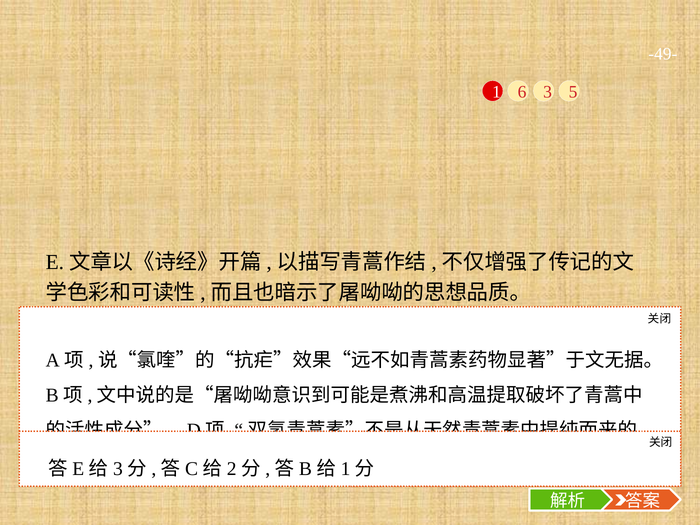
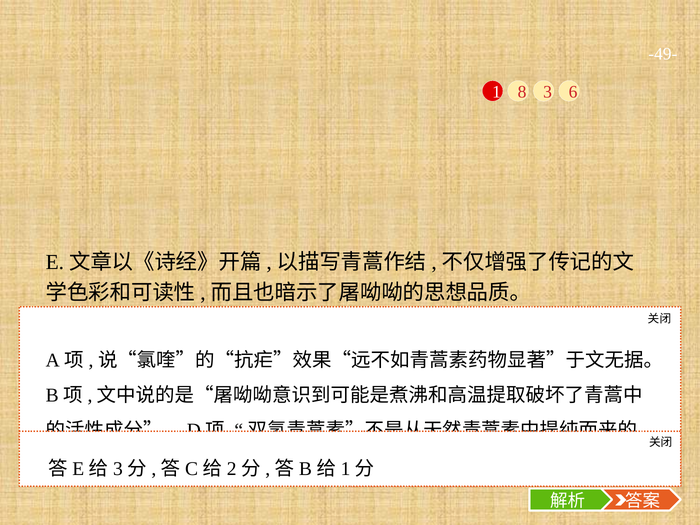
6: 6 -> 8
5: 5 -> 6
